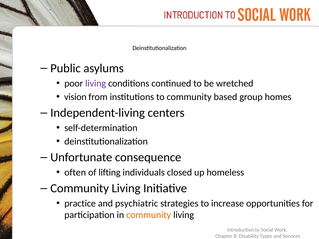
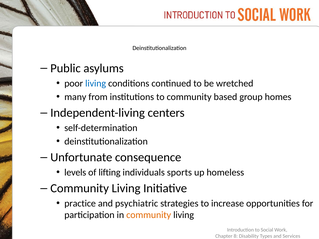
living at (96, 83) colour: purple -> blue
vision: vision -> many
often: often -> levels
closed: closed -> sports
